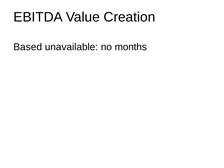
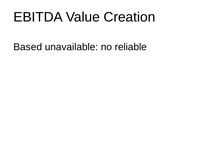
months: months -> reliable
